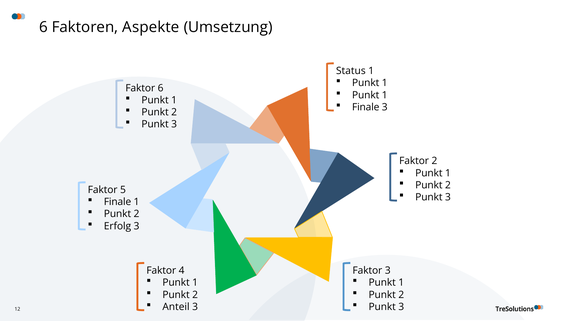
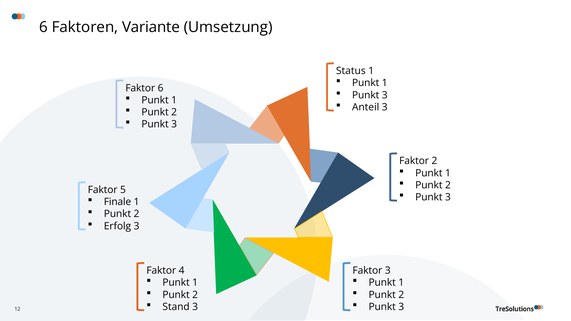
Aspekte: Aspekte -> Variante
1 at (385, 95): 1 -> 3
Finale at (366, 107): Finale -> Anteil
Anteil: Anteil -> Stand
